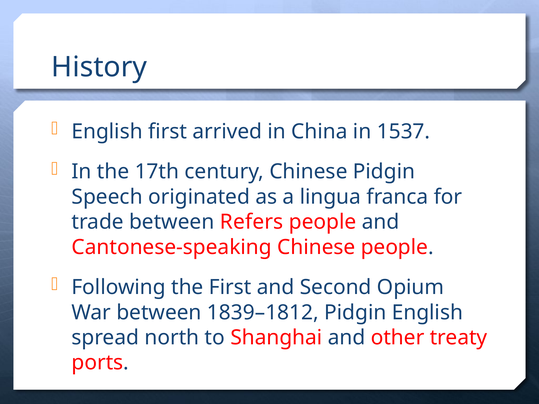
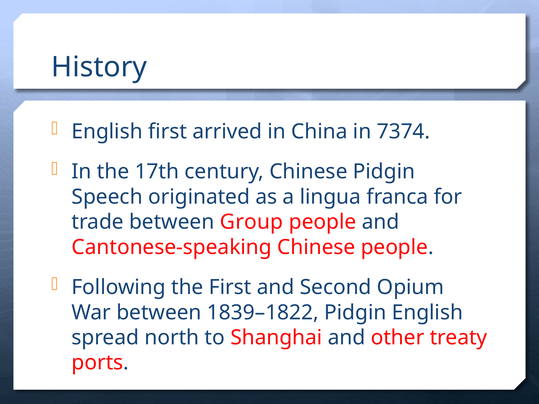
1537: 1537 -> 7374
Refers: Refers -> Group
1839–1812: 1839–1812 -> 1839–1822
